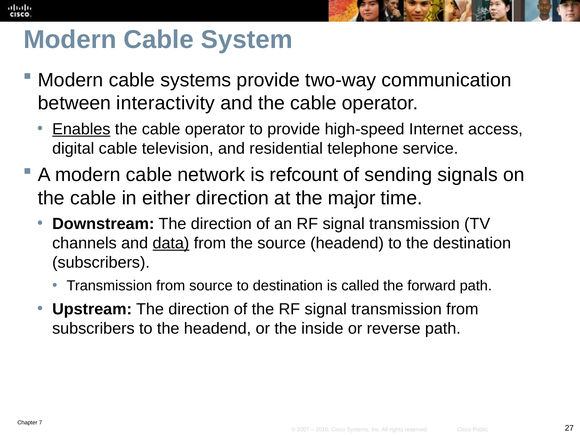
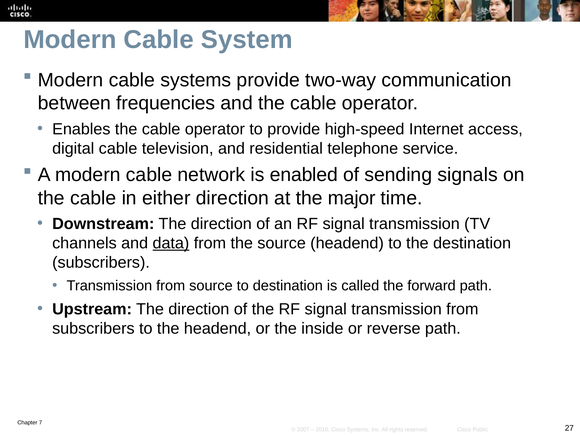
interactivity: interactivity -> frequencies
Enables underline: present -> none
refcount: refcount -> enabled
